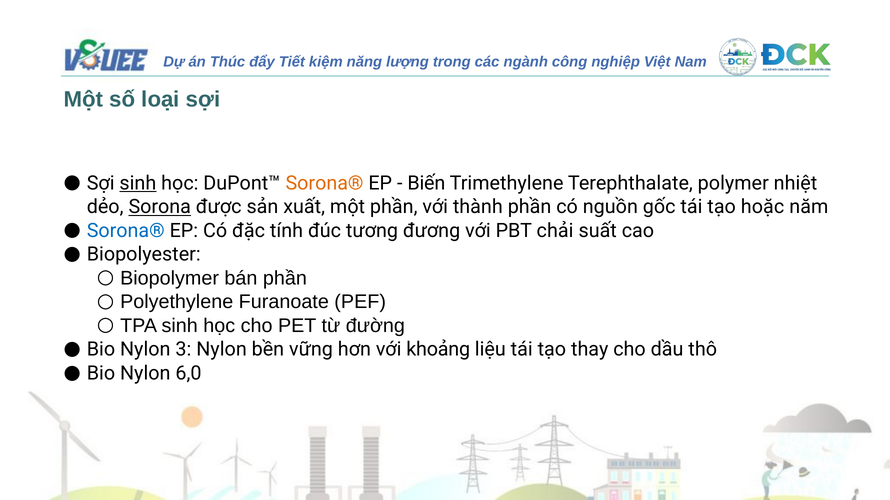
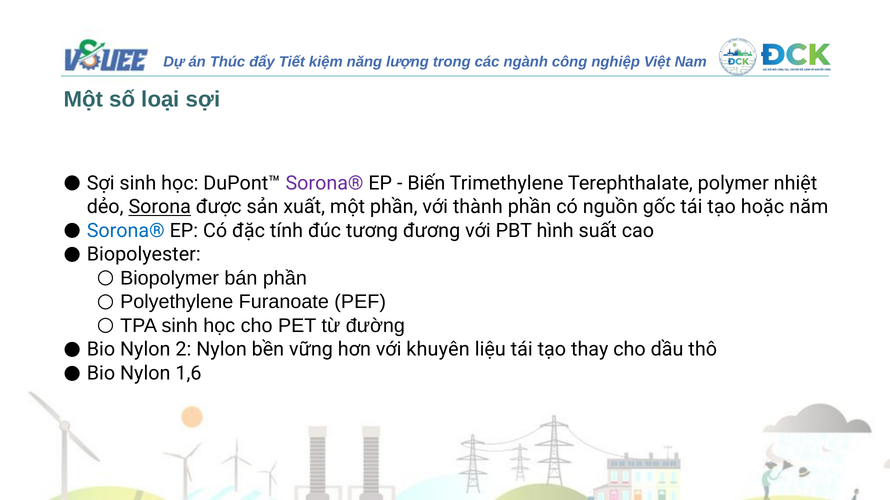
sinh at (138, 183) underline: present -> none
Sorona® at (325, 183) colour: orange -> purple
chải: chải -> hình
3: 3 -> 2
khoảng: khoảng -> khuyên
6,0: 6,0 -> 1,6
